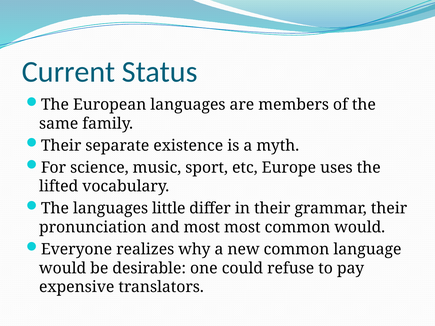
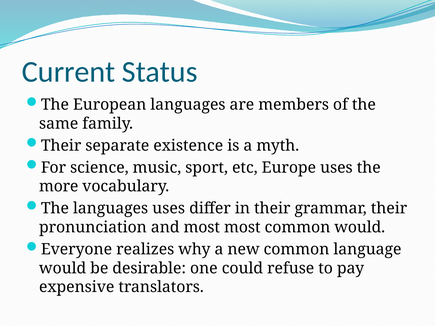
lifted: lifted -> more
languages little: little -> uses
